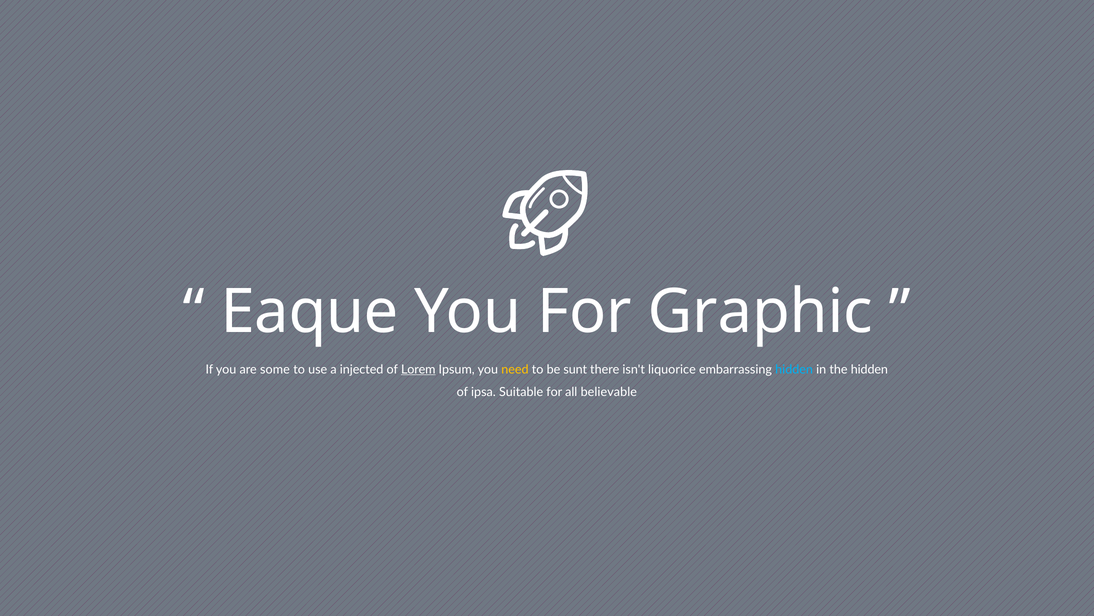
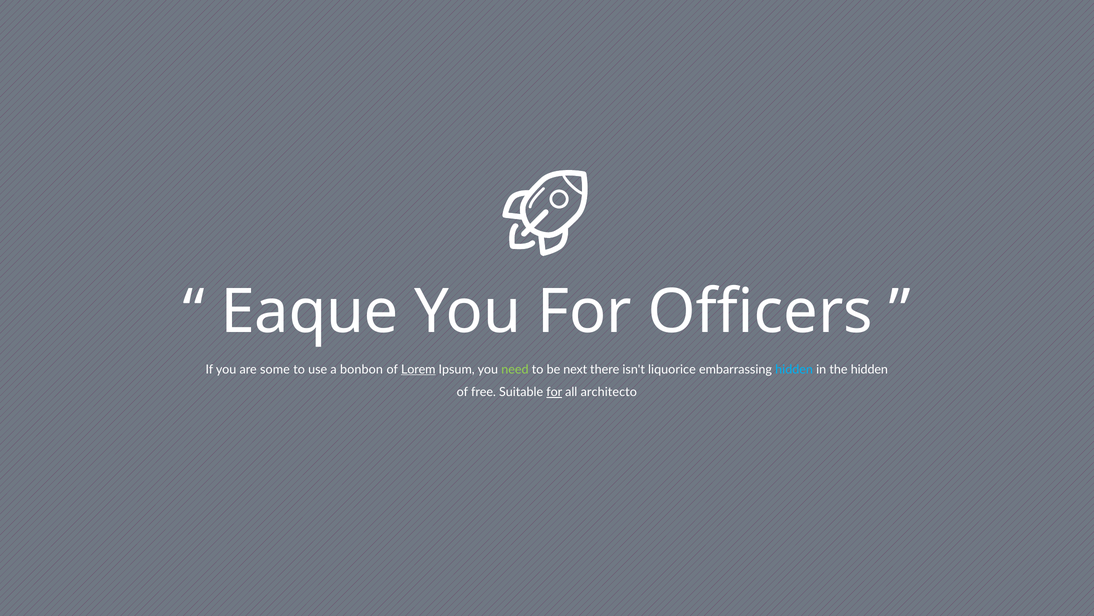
Graphic: Graphic -> Officers
injected: injected -> bonbon
need colour: yellow -> light green
sunt: sunt -> next
ipsa: ipsa -> free
for at (554, 392) underline: none -> present
believable: believable -> architecto
